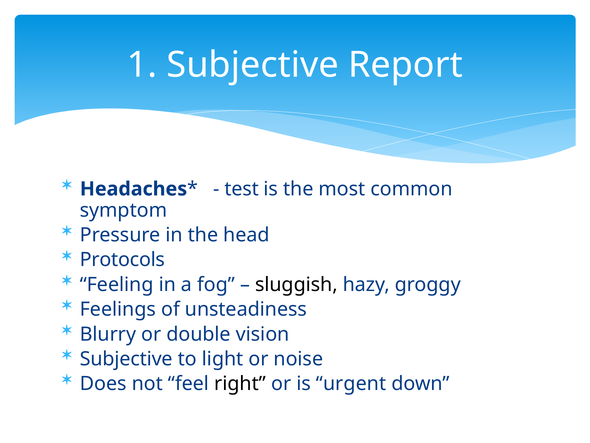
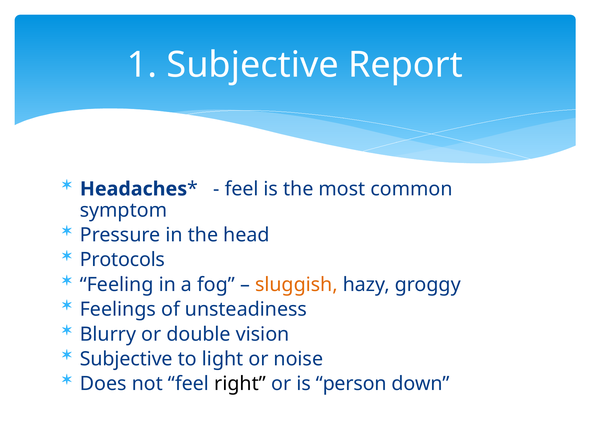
test at (242, 189): test -> feel
sluggish colour: black -> orange
urgent: urgent -> person
